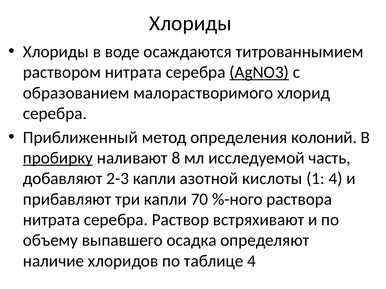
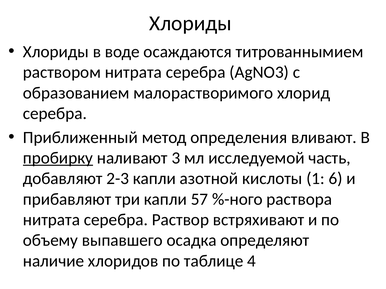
АgNО3 underline: present -> none
колоний: колоний -> вливают
8: 8 -> 3
1 4: 4 -> 6
70: 70 -> 57
